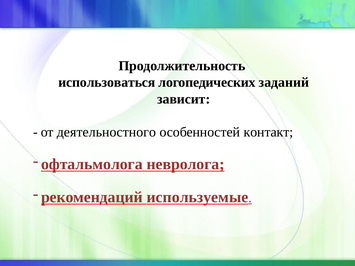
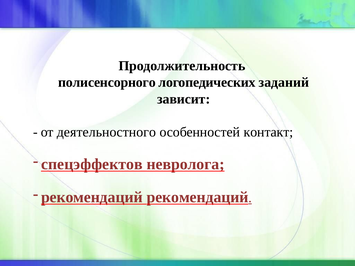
использоваться: использоваться -> полисенсорного
офтальмолога: офтальмолога -> спецэффектов
рекомендаций используемые: используемые -> рекомендаций
